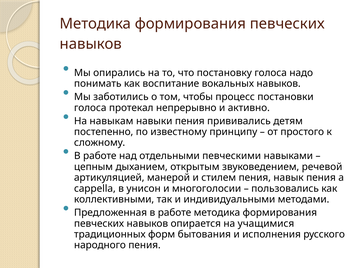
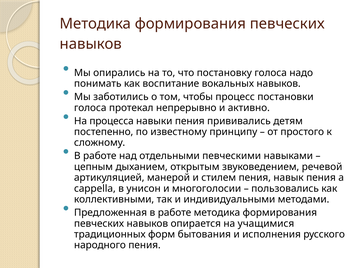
навыкам: навыкам -> процесса
